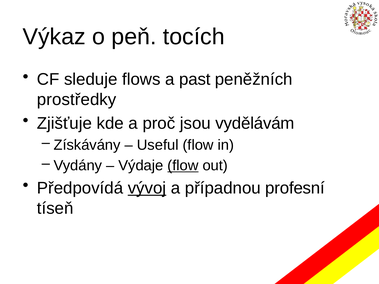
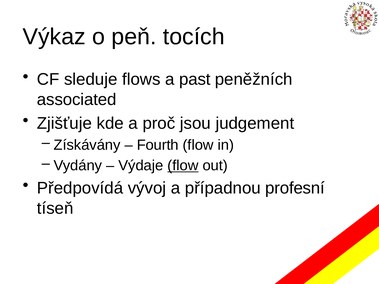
prostředky: prostředky -> associated
vydělávám: vydělávám -> judgement
Useful: Useful -> Fourth
vývoj underline: present -> none
